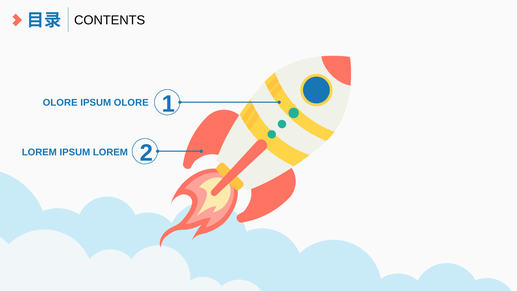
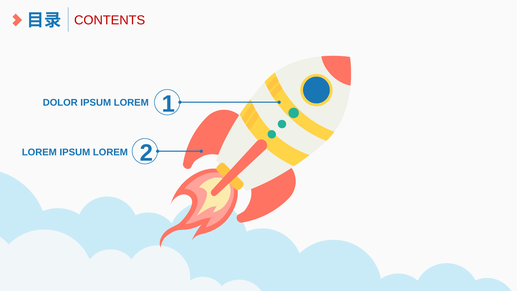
CONTENTS colour: black -> red
OLORE at (60, 103): OLORE -> DOLOR
OLORE at (131, 103): OLORE -> LOREM
